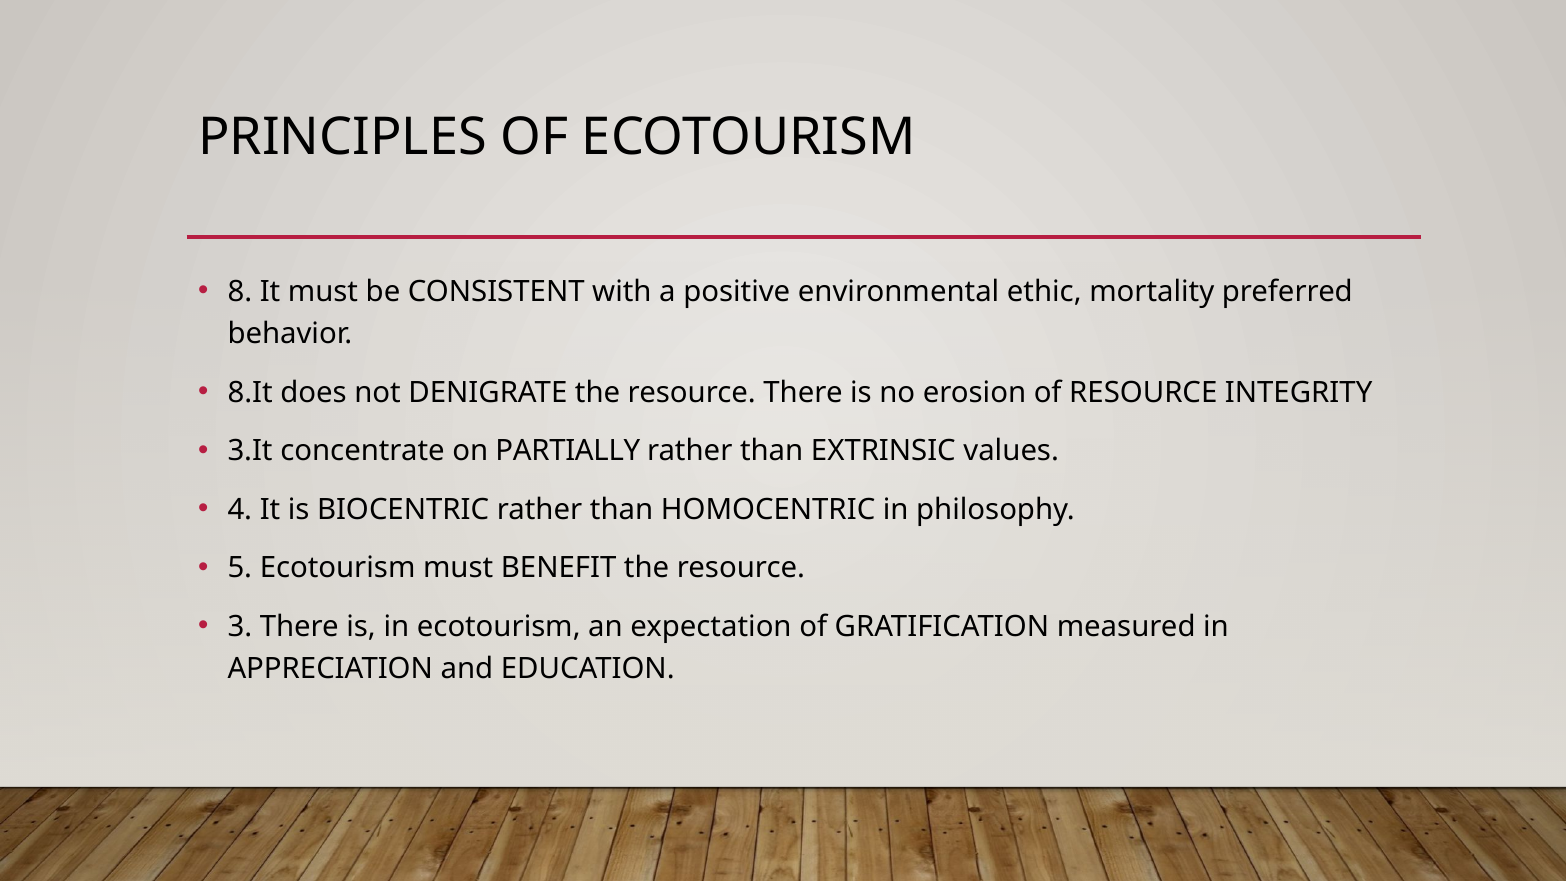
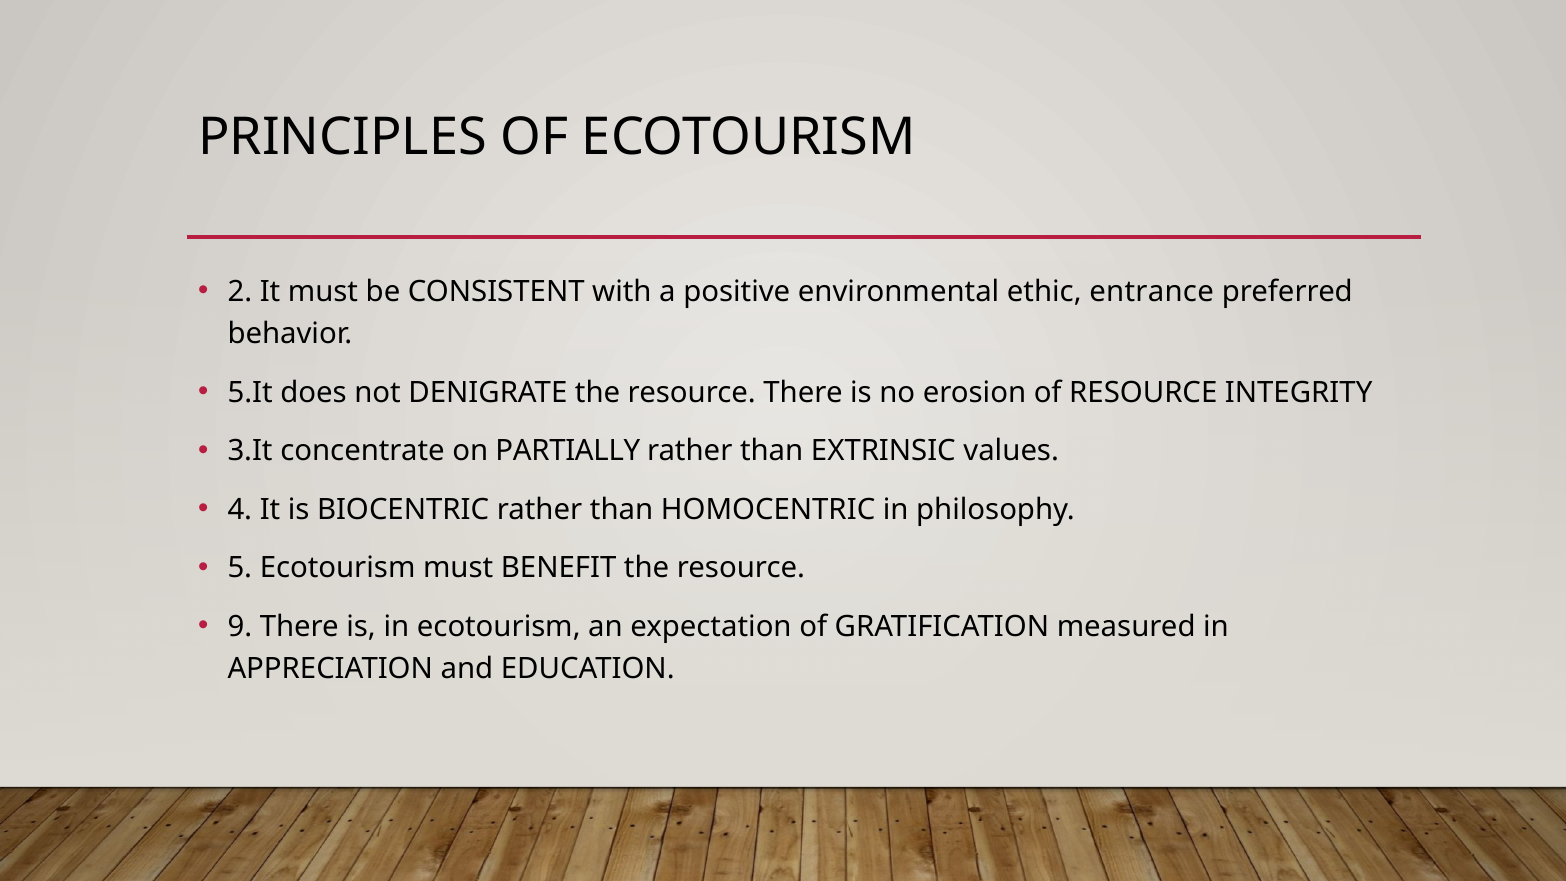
8: 8 -> 2
mortality: mortality -> entrance
8.It: 8.It -> 5.It
3: 3 -> 9
